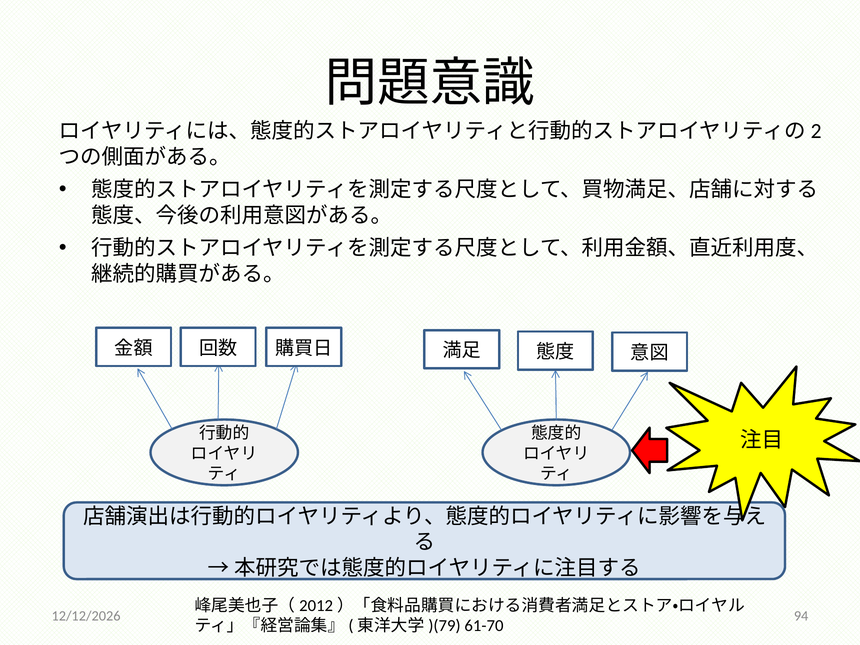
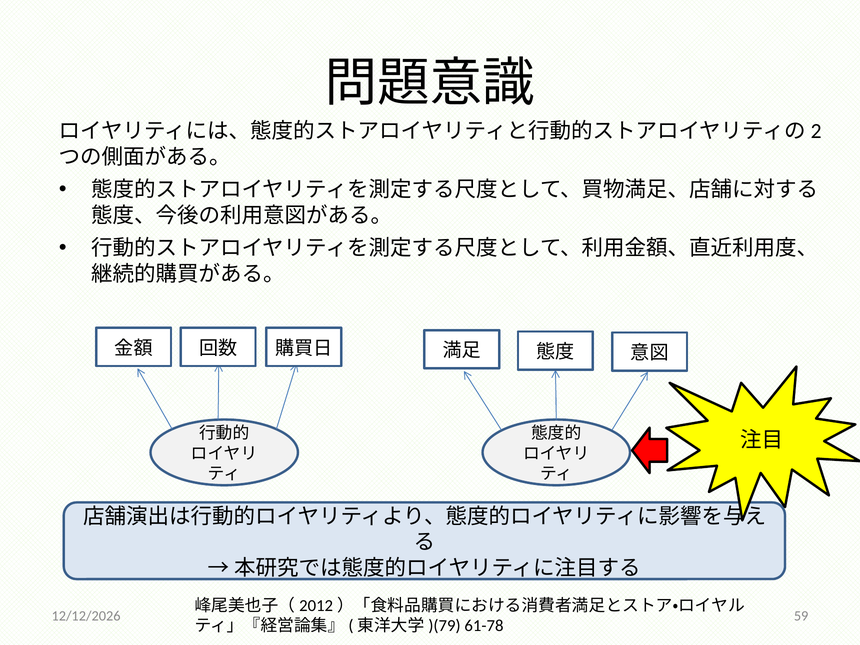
94: 94 -> 59
61-70: 61-70 -> 61-78
